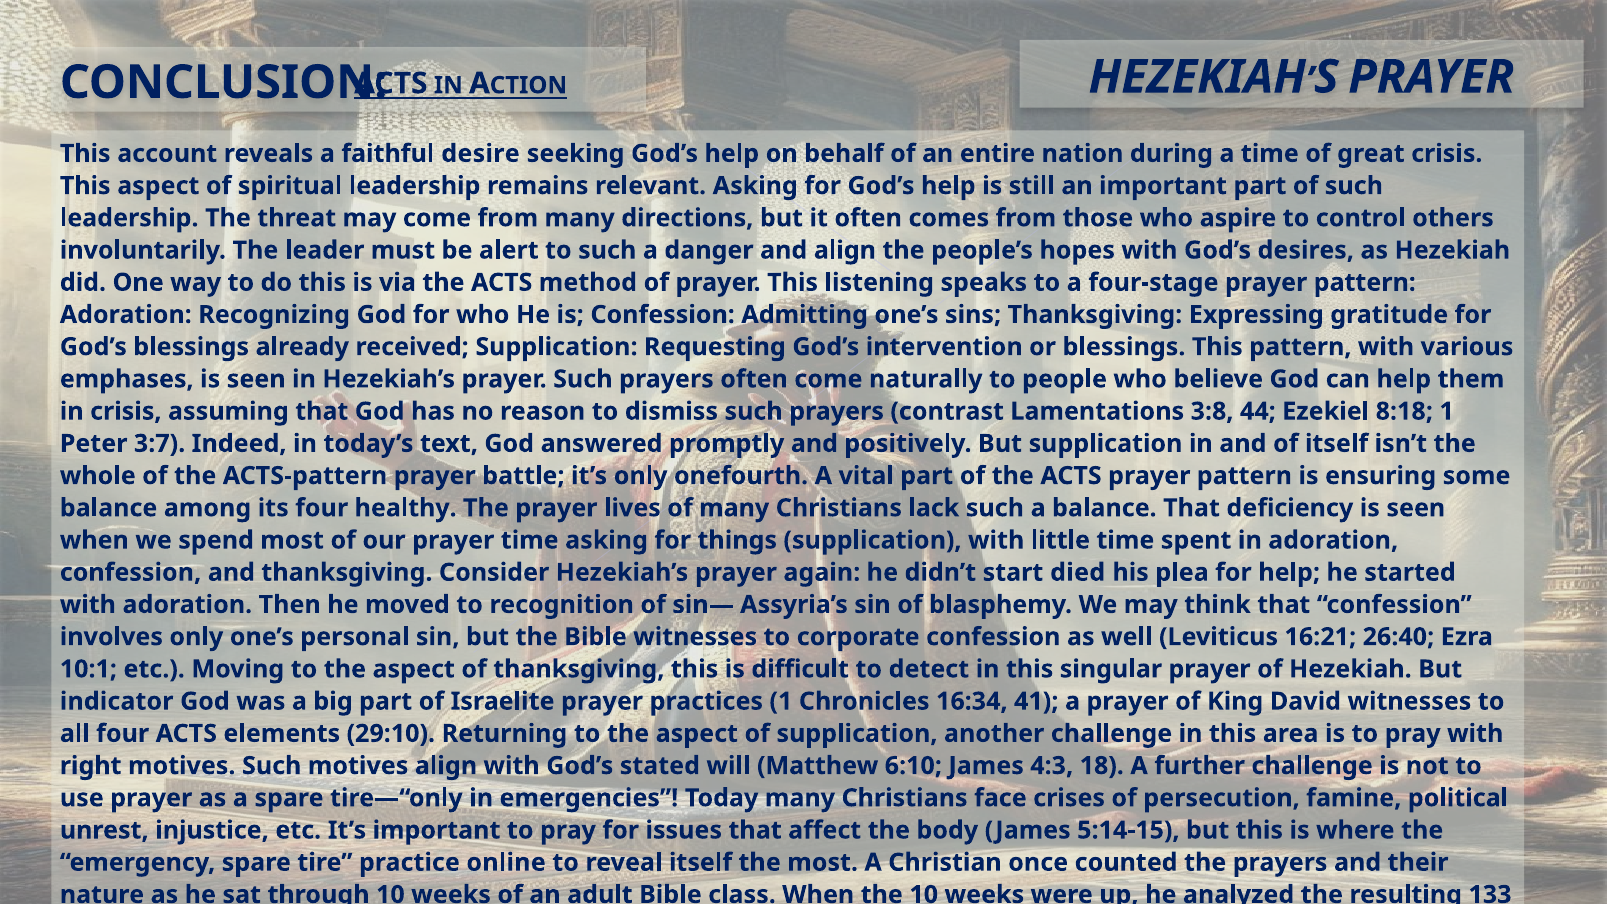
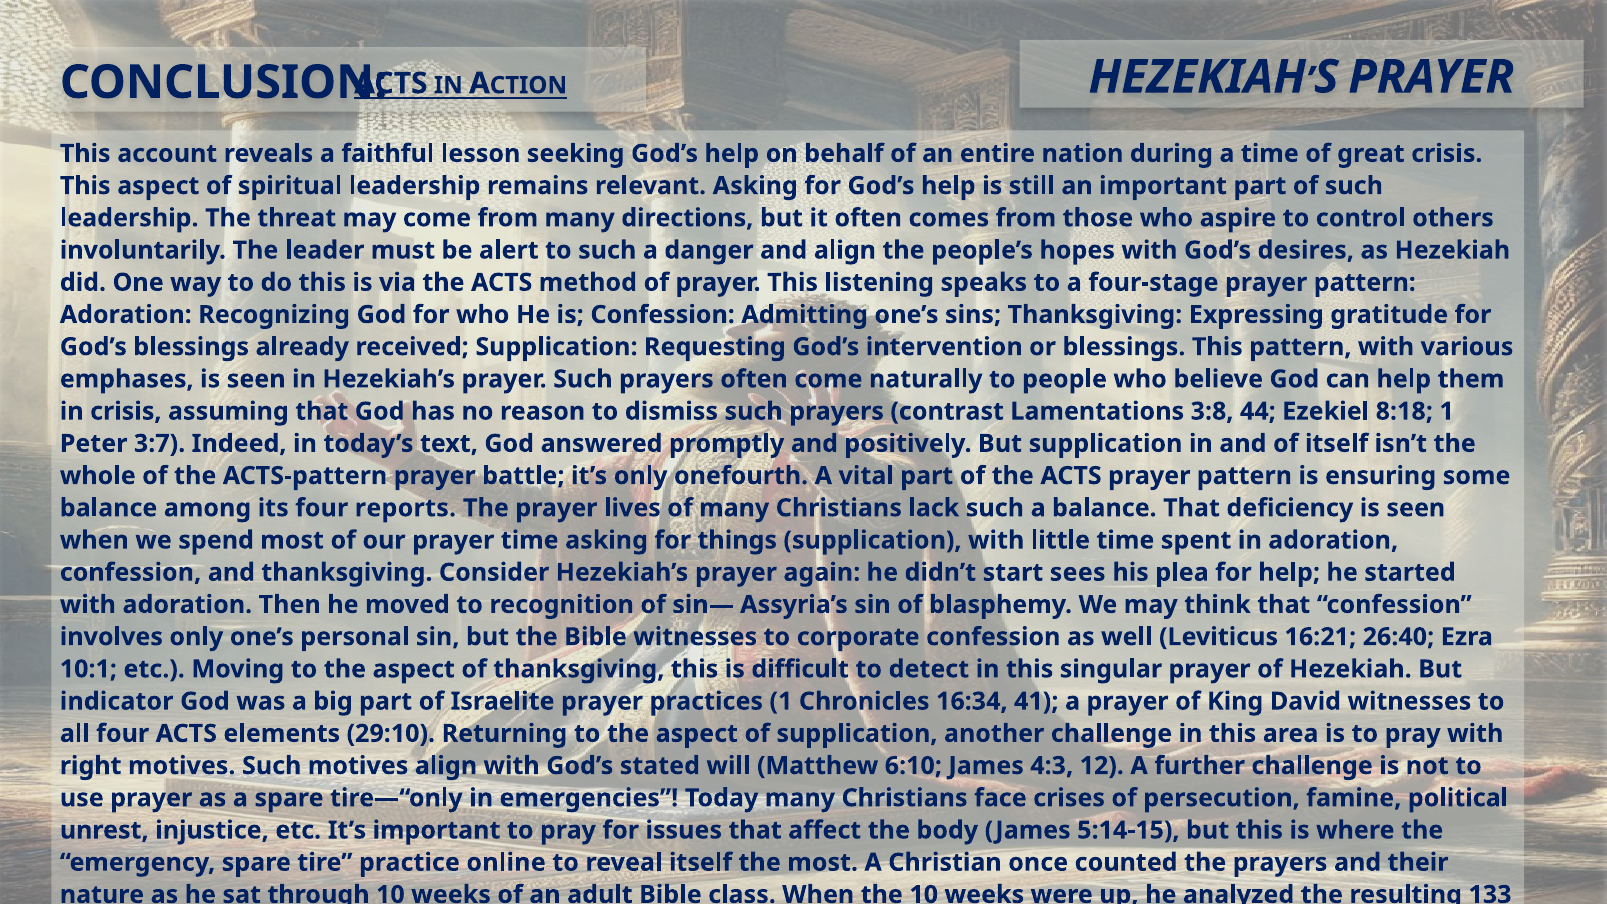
desire: desire -> lesson
healthy: healthy -> reports
died: died -> sees
18: 18 -> 12
